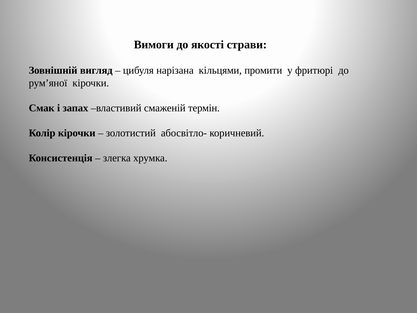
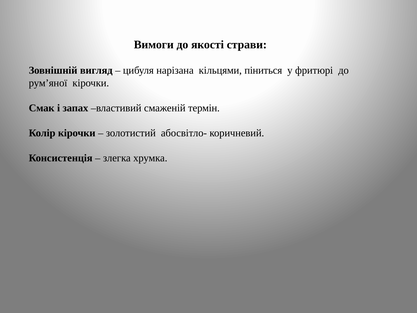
промити: промити -> піниться
